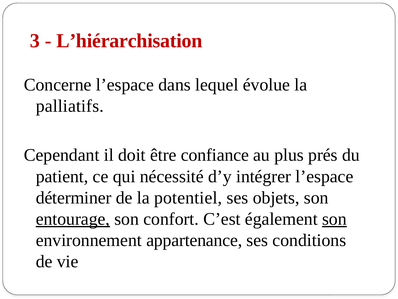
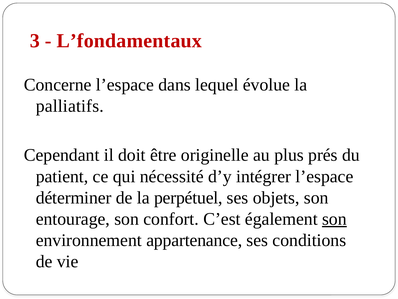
L’hiérarchisation: L’hiérarchisation -> L’fondamentaux
confiance: confiance -> originelle
potentiel: potentiel -> perpétuel
entourage underline: present -> none
